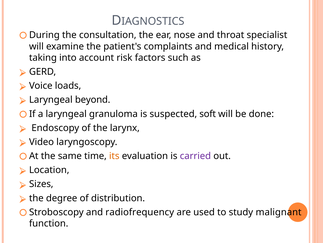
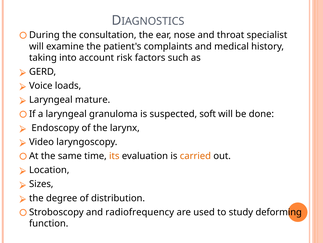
beyond: beyond -> mature
carried colour: purple -> orange
malignant: malignant -> deforming
